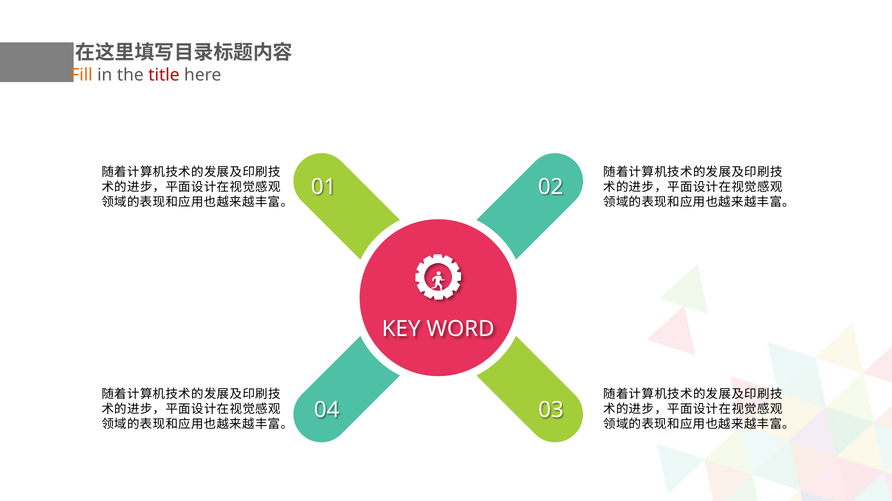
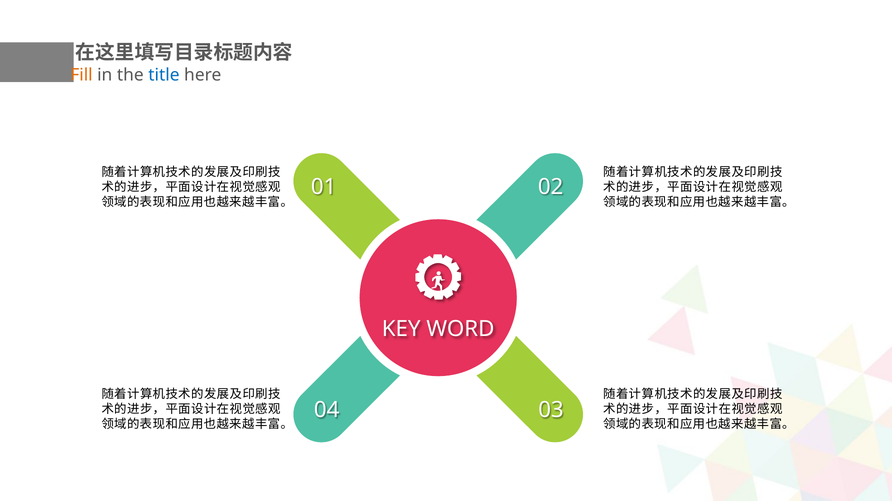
title colour: red -> blue
